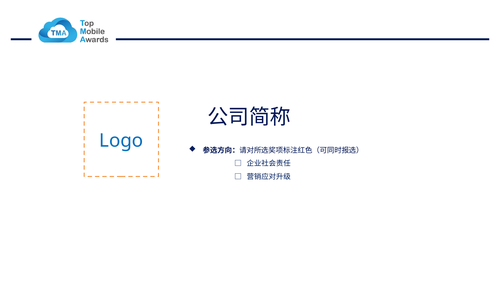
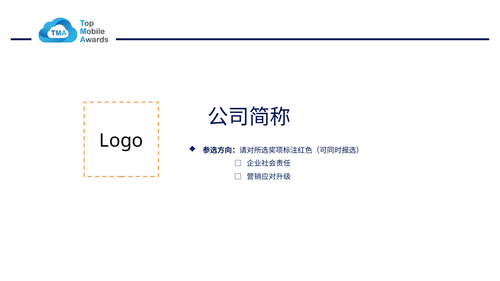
Logo colour: blue -> black
